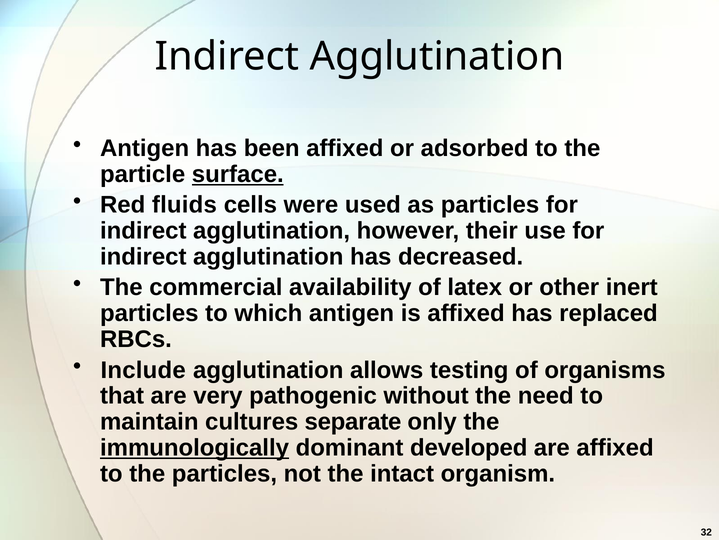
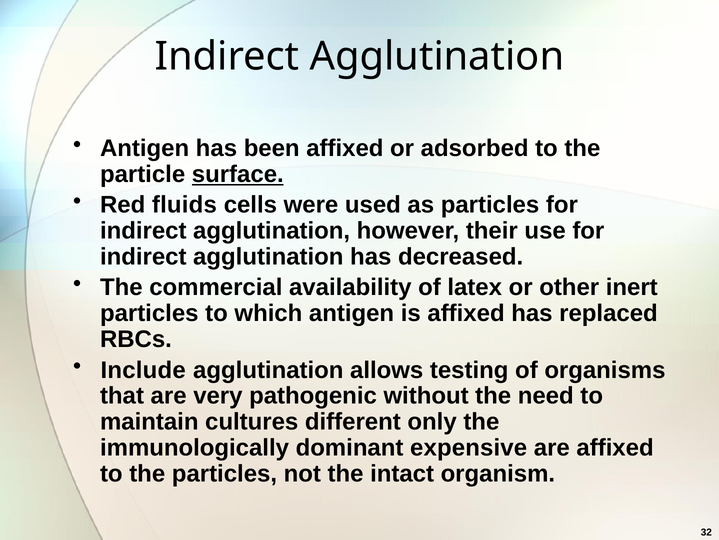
separate: separate -> different
immunologically underline: present -> none
developed: developed -> expensive
